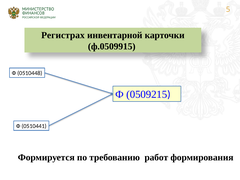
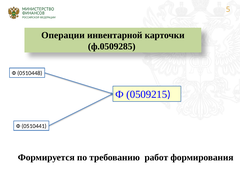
Регистрах: Регистрах -> Операции
ф.0509915: ф.0509915 -> ф.0509285
